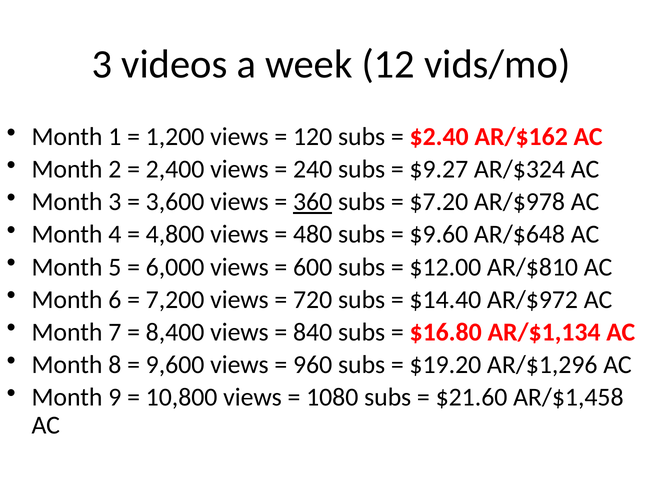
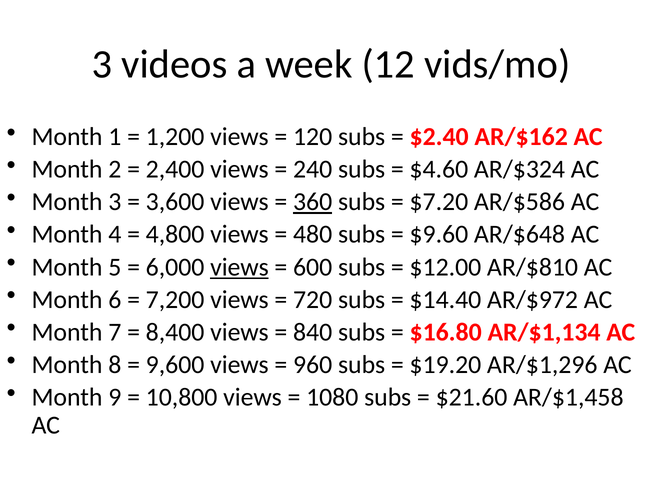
$9.27: $9.27 -> $4.60
AR/$978: AR/$978 -> AR/$586
views at (239, 267) underline: none -> present
